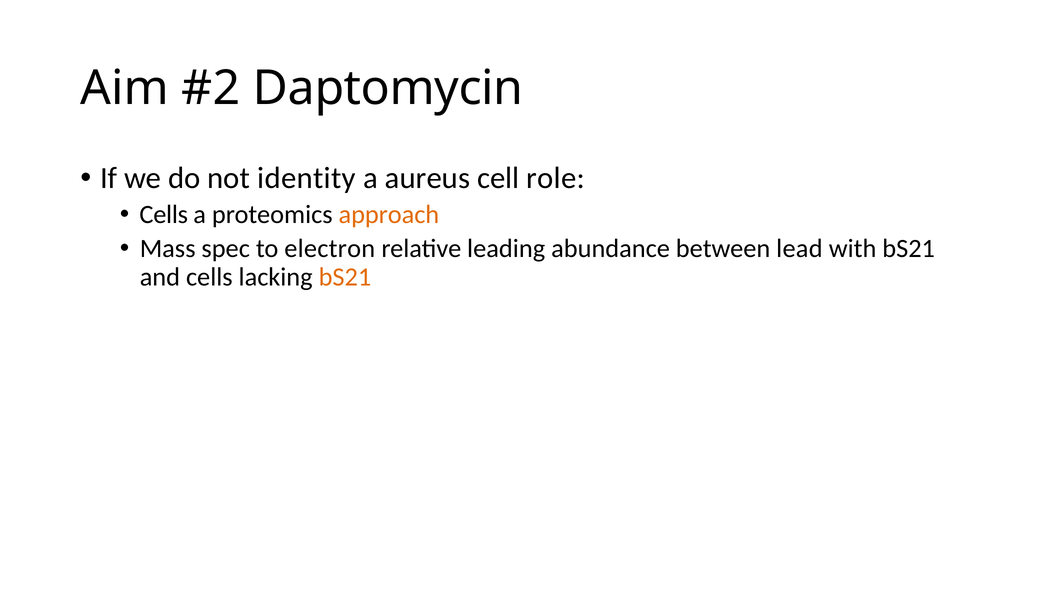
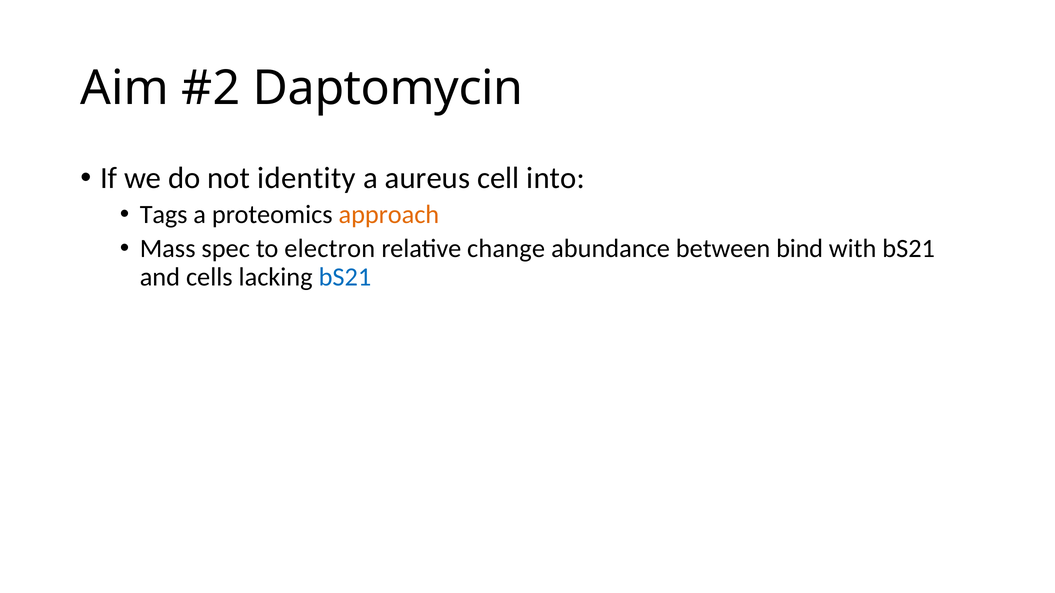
role: role -> into
Cells at (164, 215): Cells -> Tags
leading: leading -> change
lead: lead -> bind
bS21 at (345, 277) colour: orange -> blue
